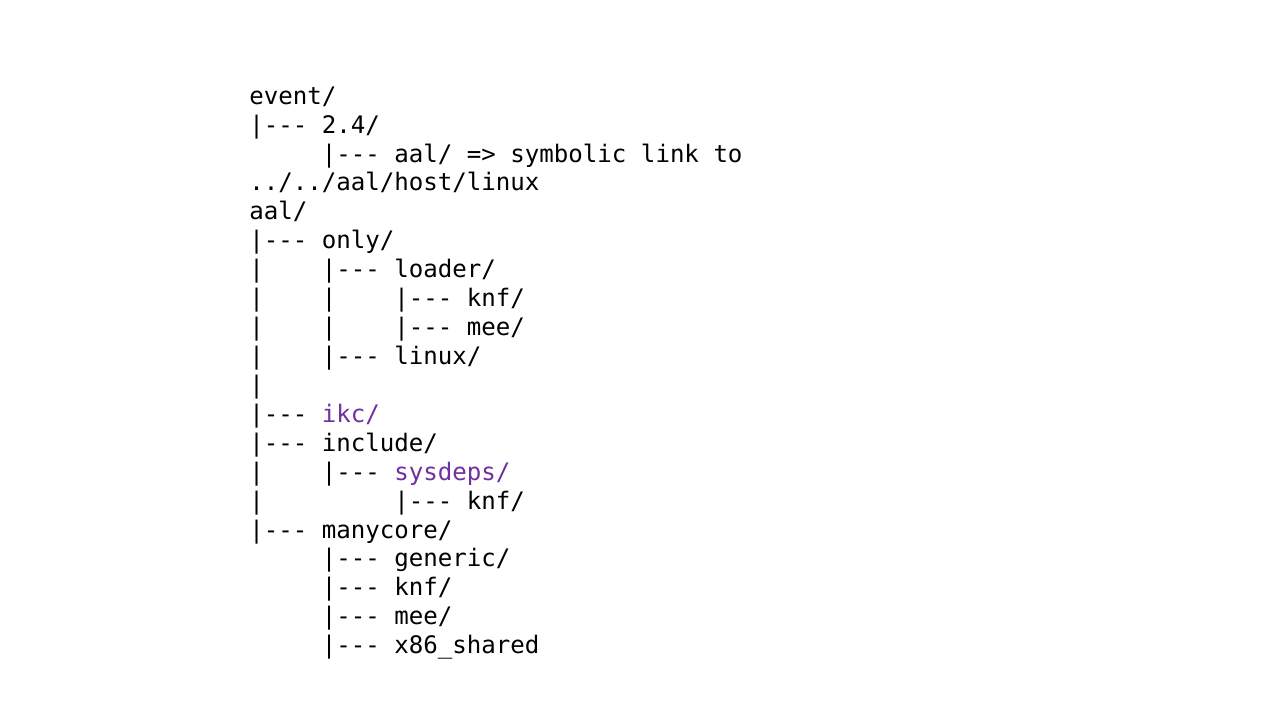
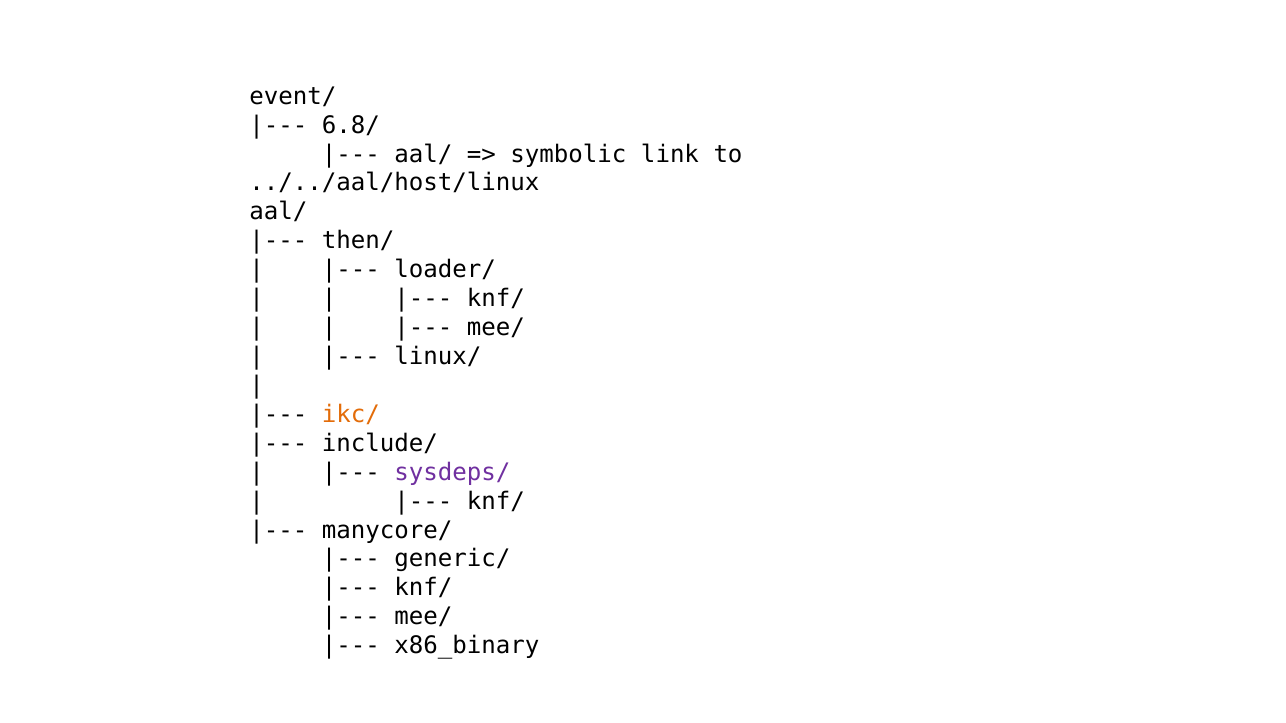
2.4/: 2.4/ -> 6.8/
only/: only/ -> then/
ikc/ colour: purple -> orange
x86_shared: x86_shared -> x86_binary
